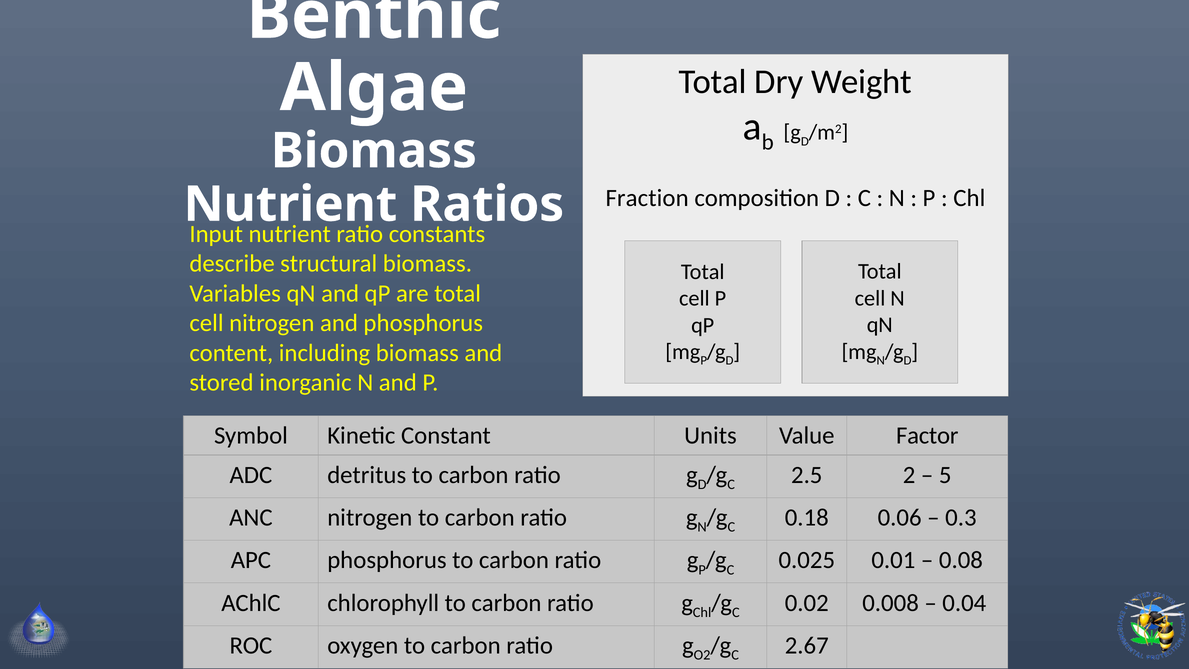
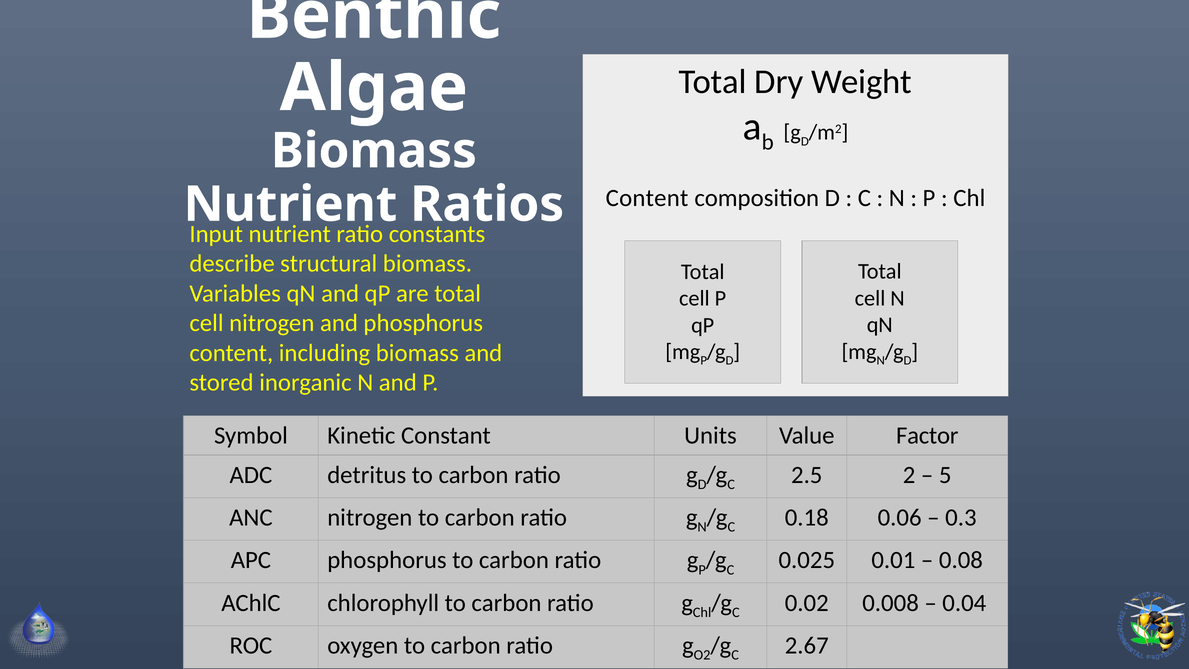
Fraction at (647, 198): Fraction -> Content
